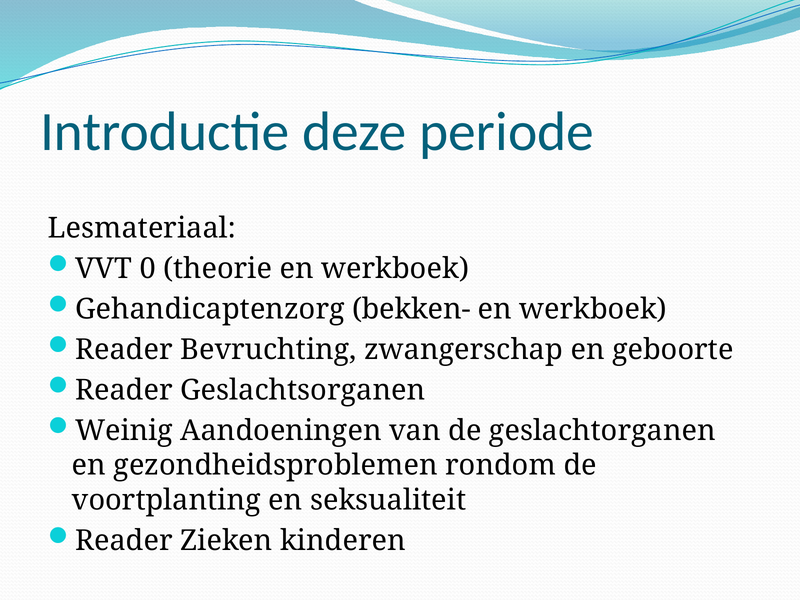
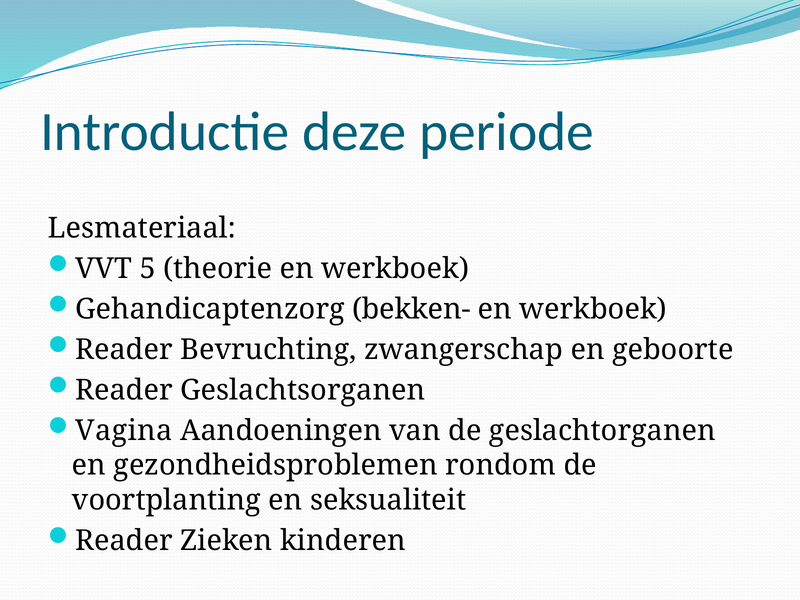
0: 0 -> 5
Weinig: Weinig -> Vagina
